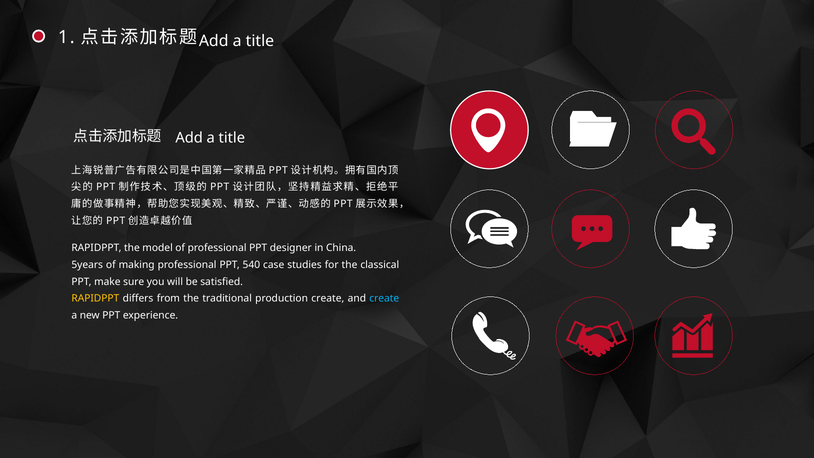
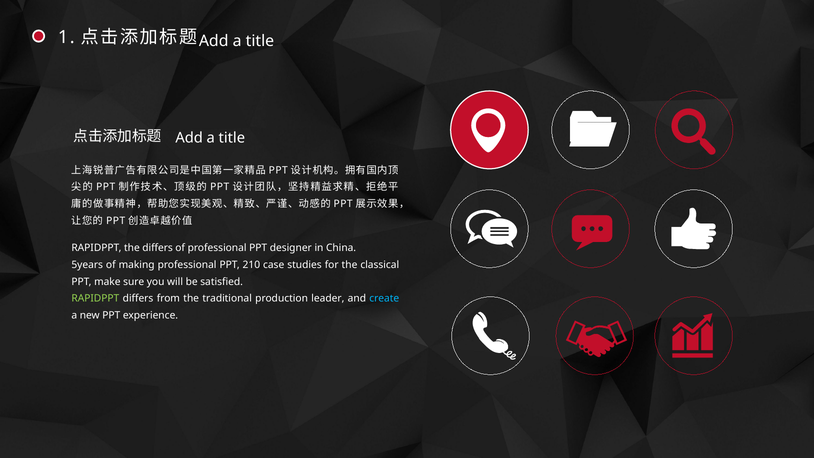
the model: model -> differs
540: 540 -> 210
RAPIDPPT at (95, 299) colour: yellow -> light green
production create: create -> leader
